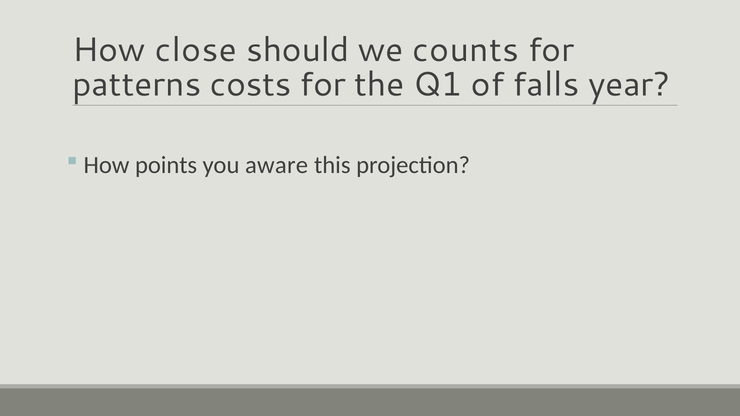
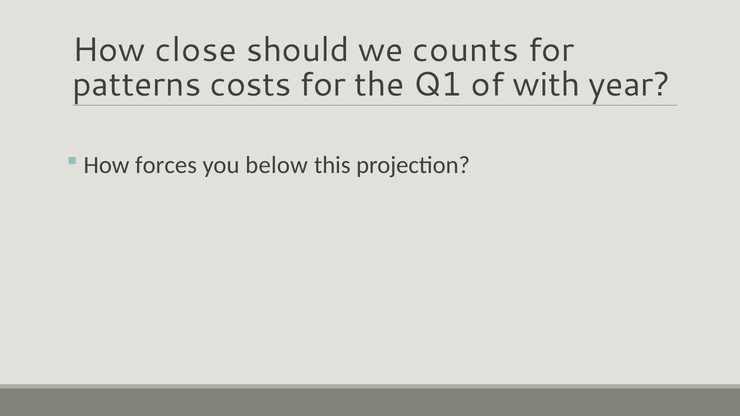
falls: falls -> with
points: points -> forces
aware: aware -> below
